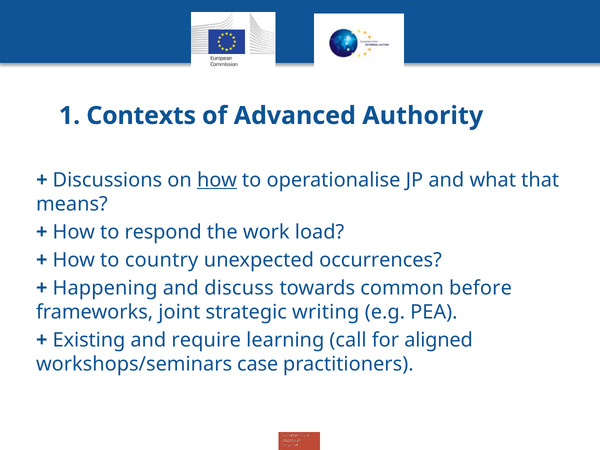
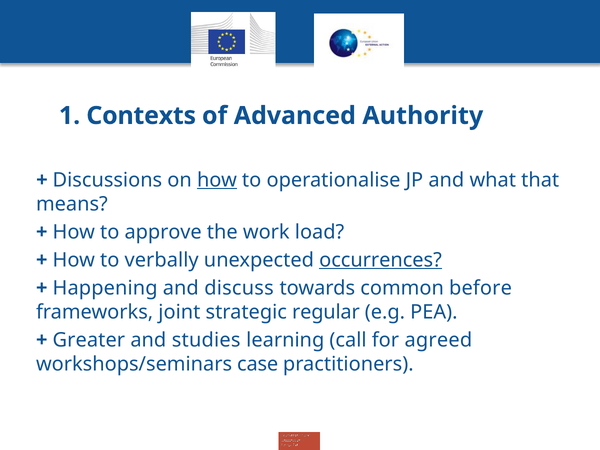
respond: respond -> approve
country: country -> verbally
occurrences underline: none -> present
writing: writing -> regular
Existing: Existing -> Greater
require: require -> studies
aligned: aligned -> agreed
